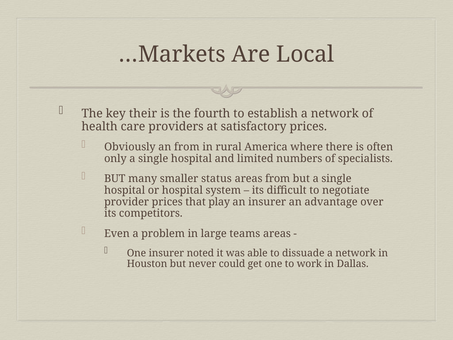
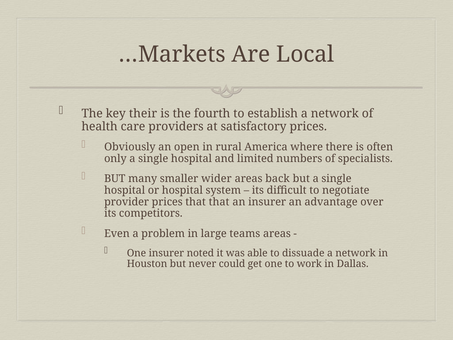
an from: from -> open
status: status -> wider
areas from: from -> back
that play: play -> that
